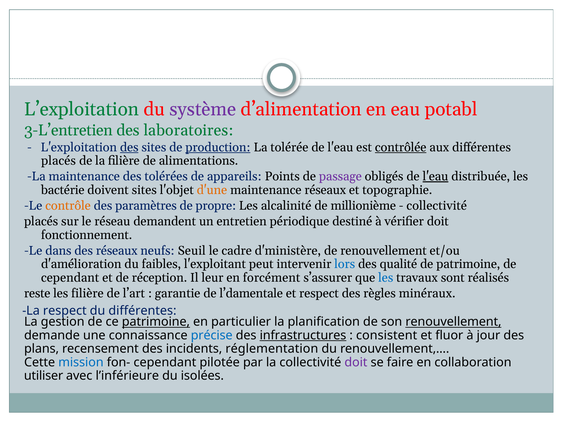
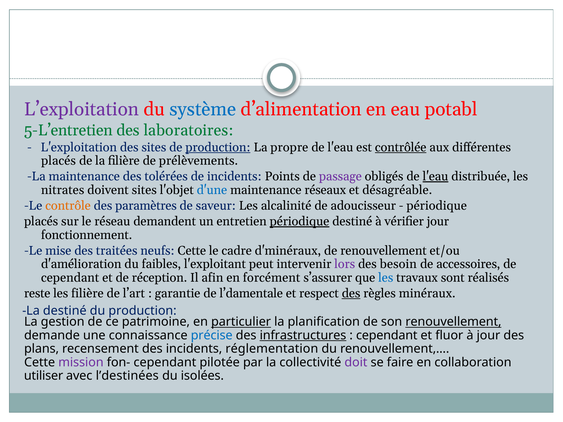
L’exploitation colour: green -> purple
système colour: purple -> blue
3-L’entretien: 3-L’entretien -> 5-L’entretien
des at (129, 147) underline: present -> none
tolérée: tolérée -> propre
alimentations: alimentations -> prélèvements
de appareils: appareils -> incidents
bactérie: bactérie -> nitrates
d'une colour: orange -> blue
topographie: topographie -> désagréable
propre: propre -> saveur
millionième: millionième -> adoucisseur
collectivité at (437, 206): collectivité -> périodique
périodique at (300, 222) underline: none -> present
vérifier doit: doit -> jour
dans: dans -> mise
des réseaux: réseaux -> traitées
neufs Seuil: Seuil -> Cette
d'ministère: d'ministère -> d'minéraux
lors colour: blue -> purple
qualité: qualité -> besoin
de patrimoine: patrimoine -> accessoires
leur: leur -> afin
des at (351, 294) underline: none -> present
La respect: respect -> destiné
du différentes: différentes -> production
patrimoine at (156, 322) underline: present -> none
particulier underline: none -> present
consistent at (387, 336): consistent -> cependant
mission colour: blue -> purple
l’inférieure: l’inférieure -> l’destinées
